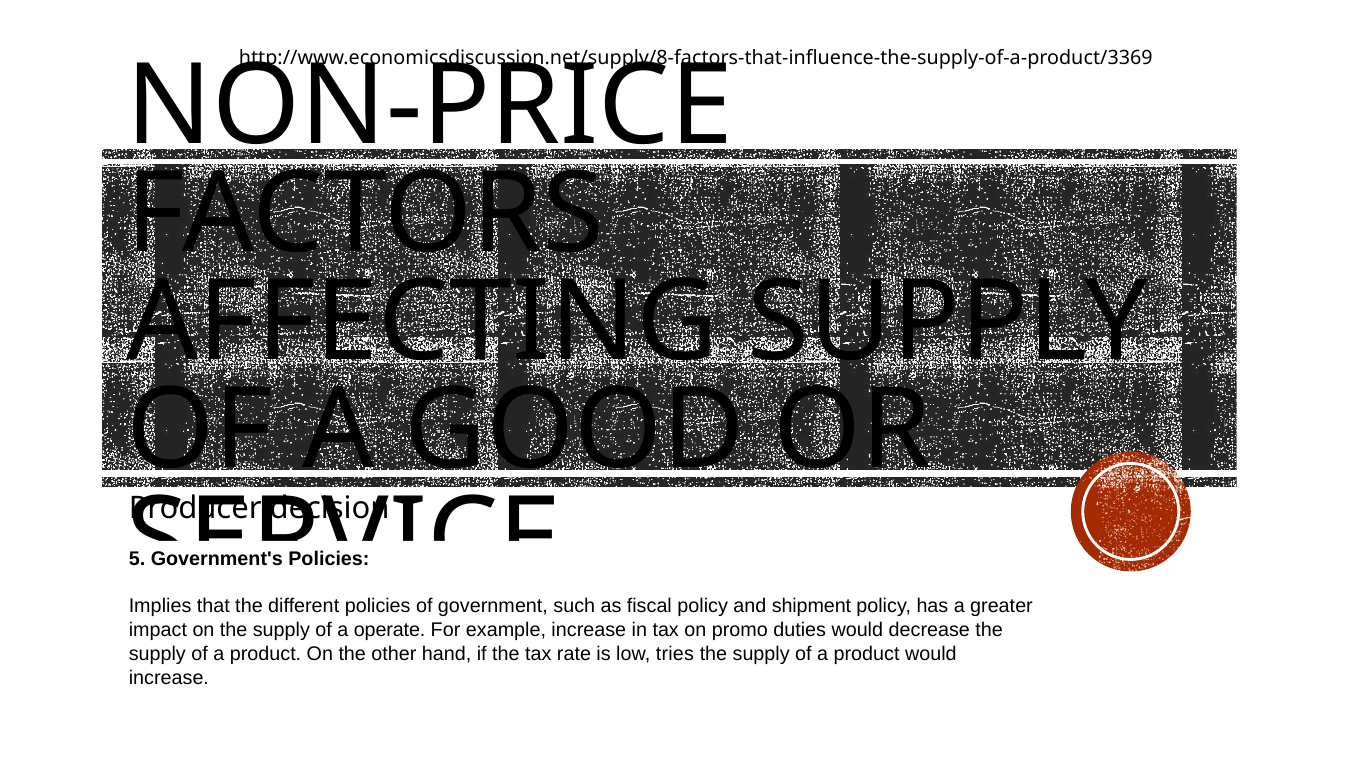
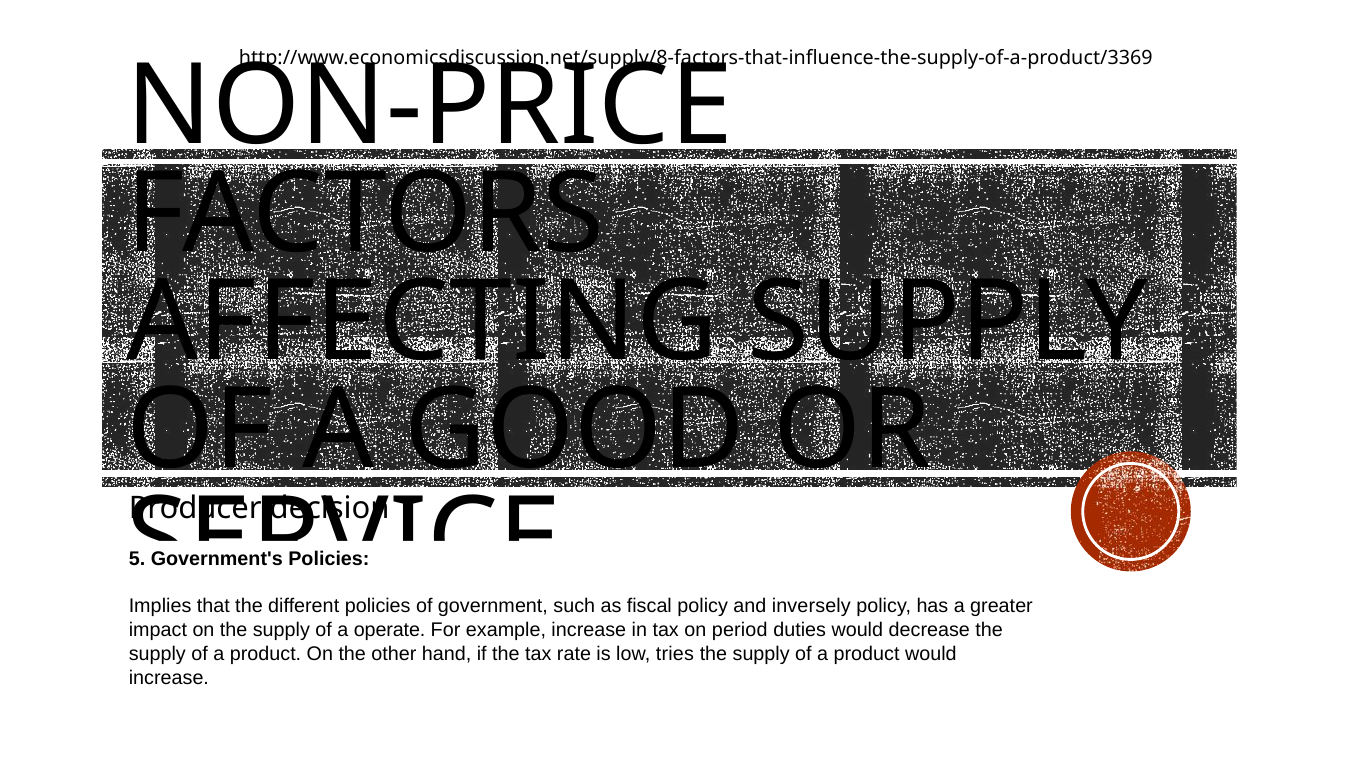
shipment: shipment -> inversely
promo: promo -> period
